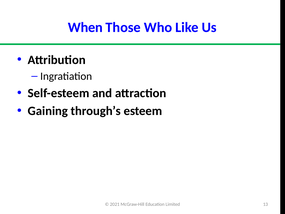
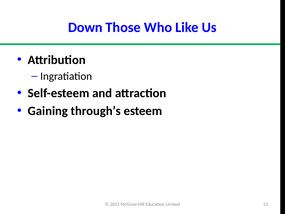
When: When -> Down
